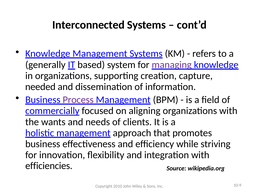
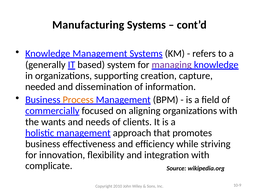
Interconnected: Interconnected -> Manufacturing
Process colour: purple -> orange
efficiencies: efficiencies -> complicate
